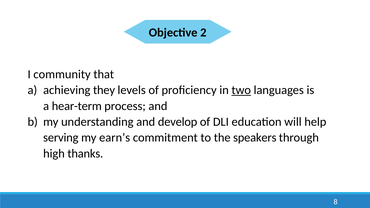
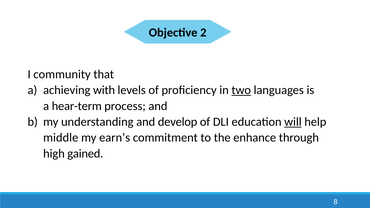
they: they -> with
will underline: none -> present
serving: serving -> middle
speakers: speakers -> enhance
thanks: thanks -> gained
